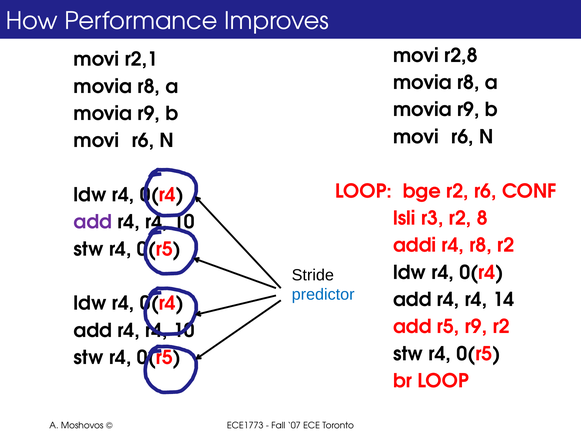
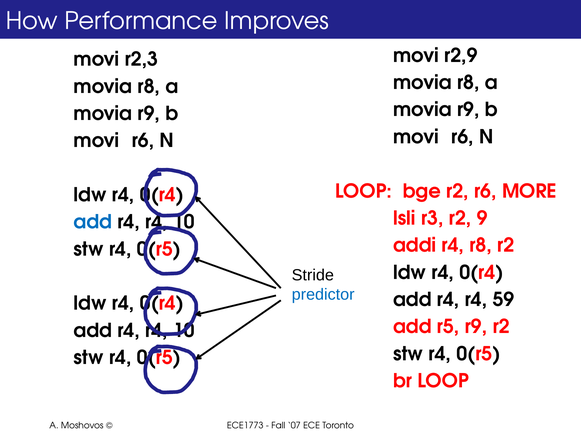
r2,8: r2,8 -> r2,9
r2,1: r2,1 -> r2,3
CONF: CONF -> MORE
8: 8 -> 9
add at (93, 222) colour: purple -> blue
14: 14 -> 59
